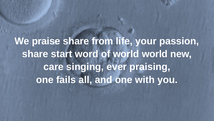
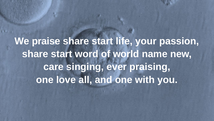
from at (102, 41): from -> start
world world: world -> name
fails: fails -> love
